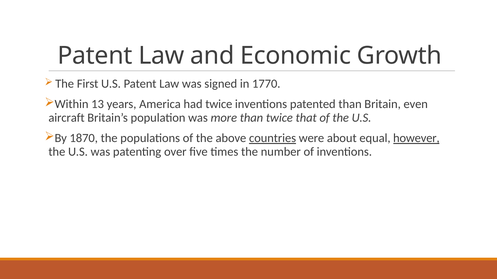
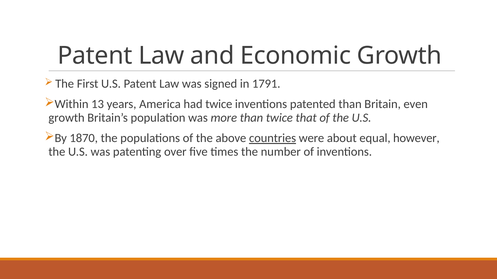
1770: 1770 -> 1791
aircraft at (67, 118): aircraft -> growth
however underline: present -> none
